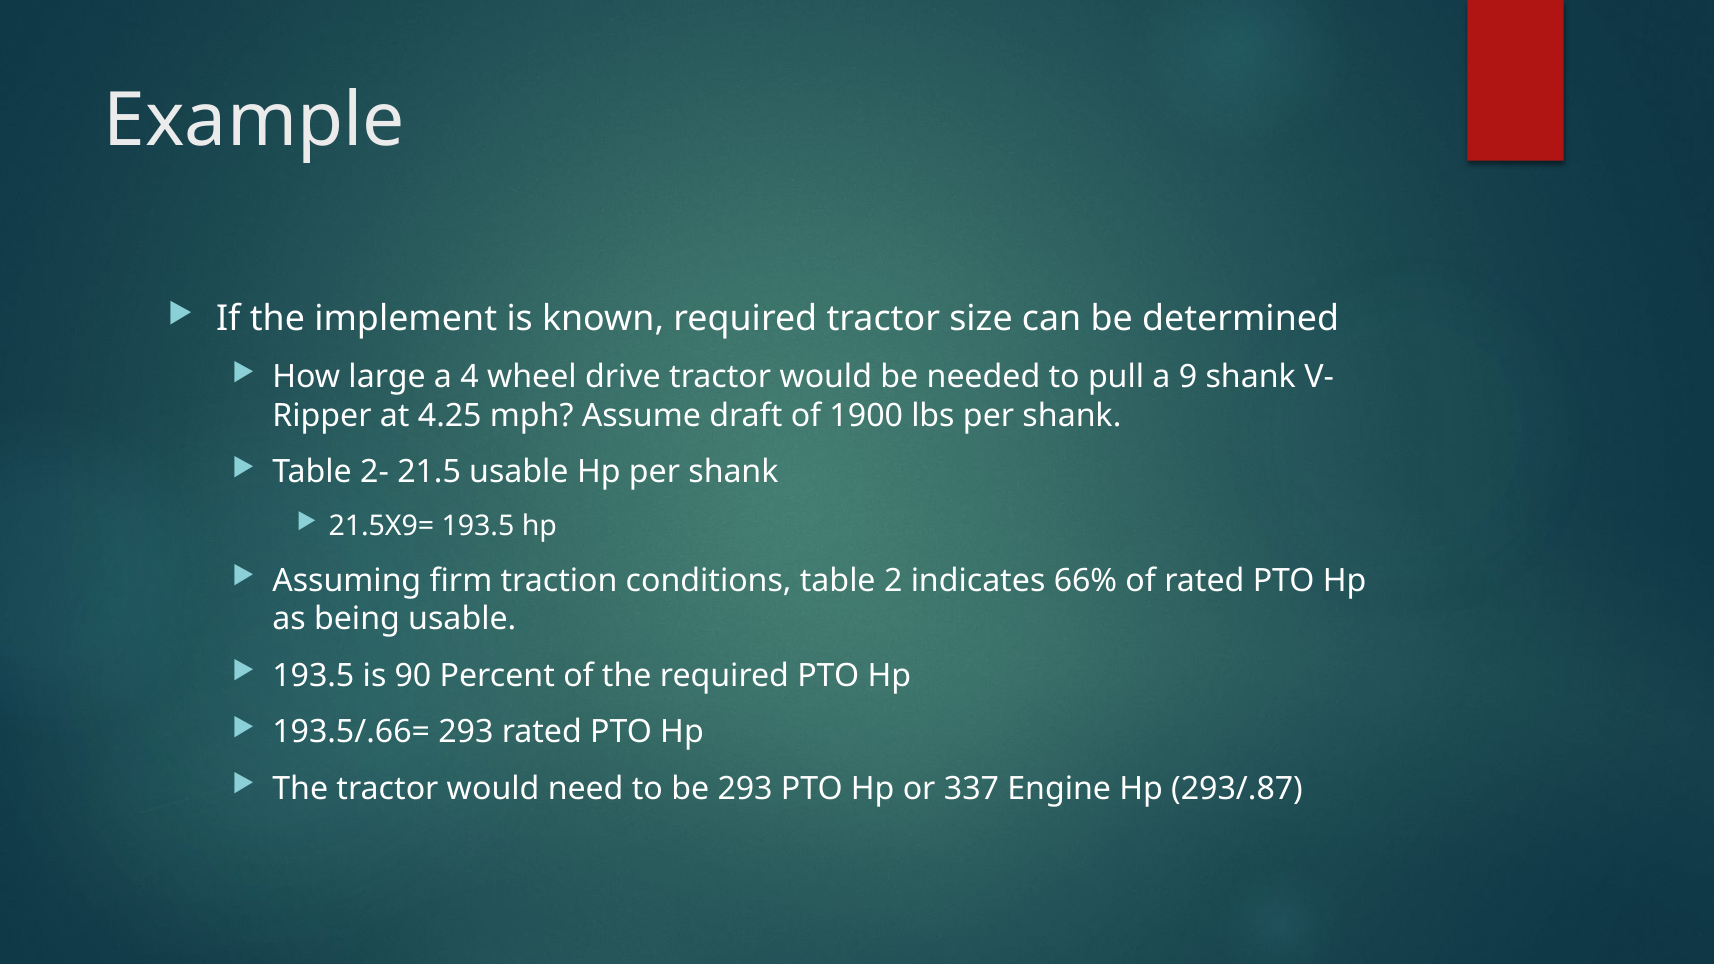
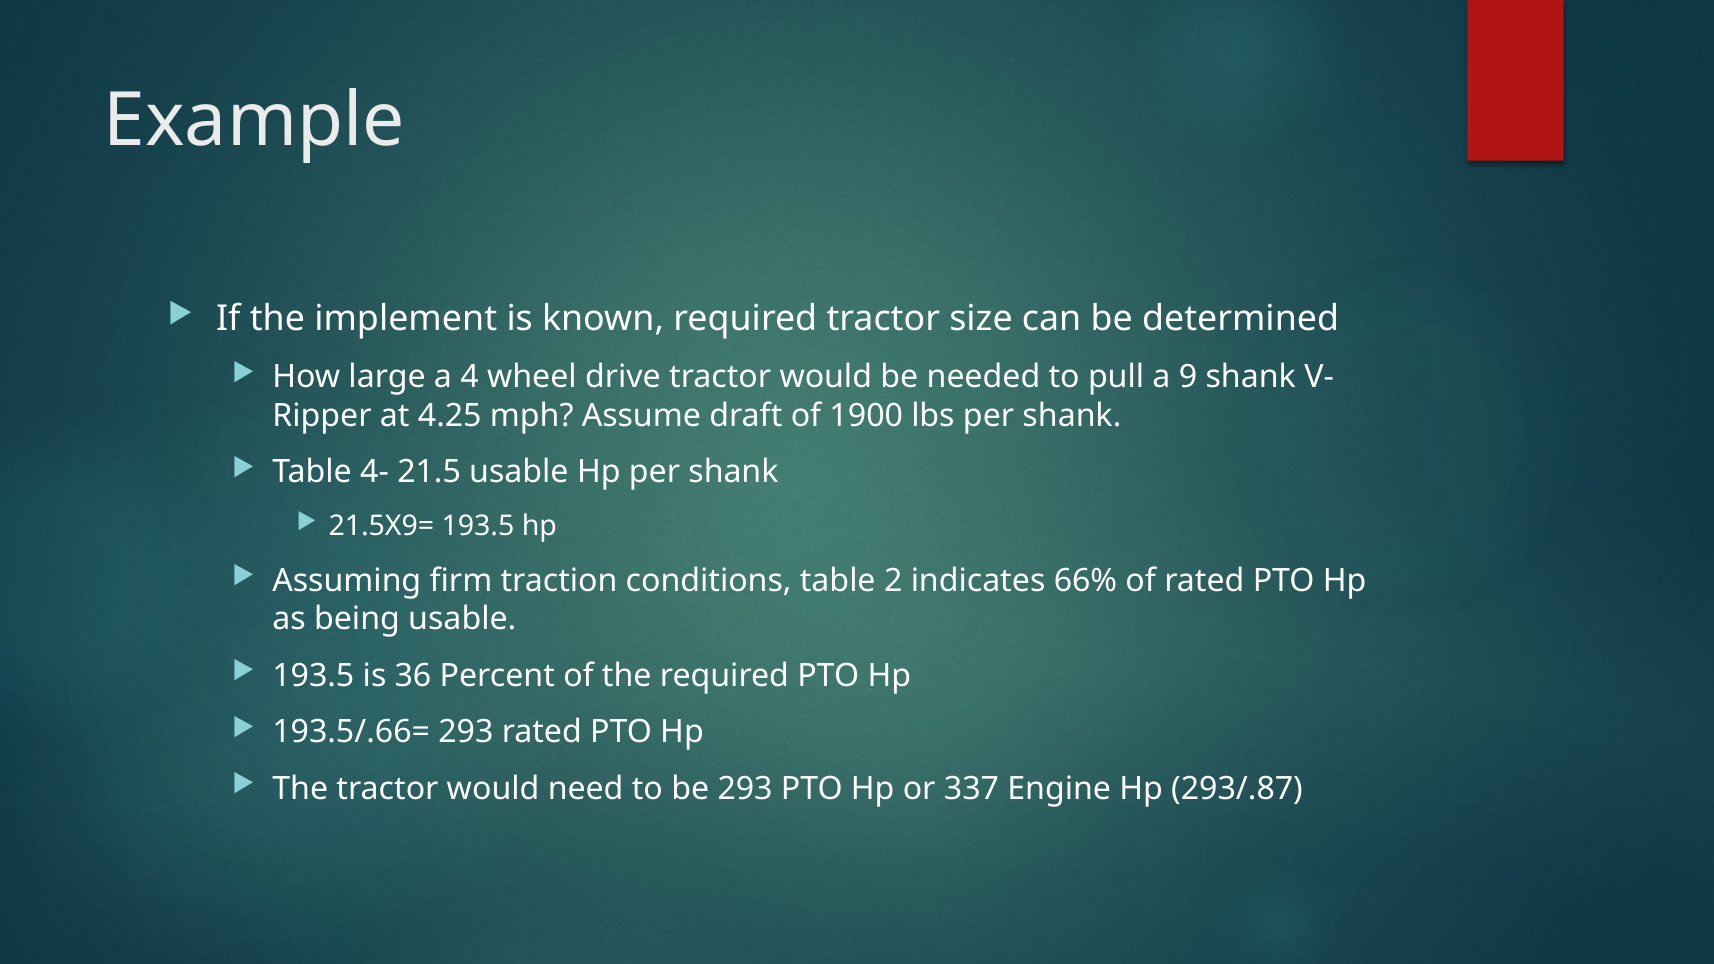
2-: 2- -> 4-
90: 90 -> 36
